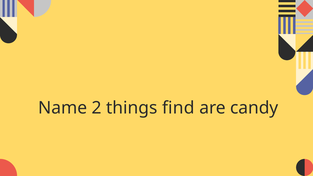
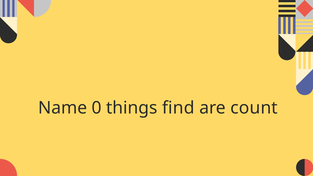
2: 2 -> 0
candy: candy -> count
